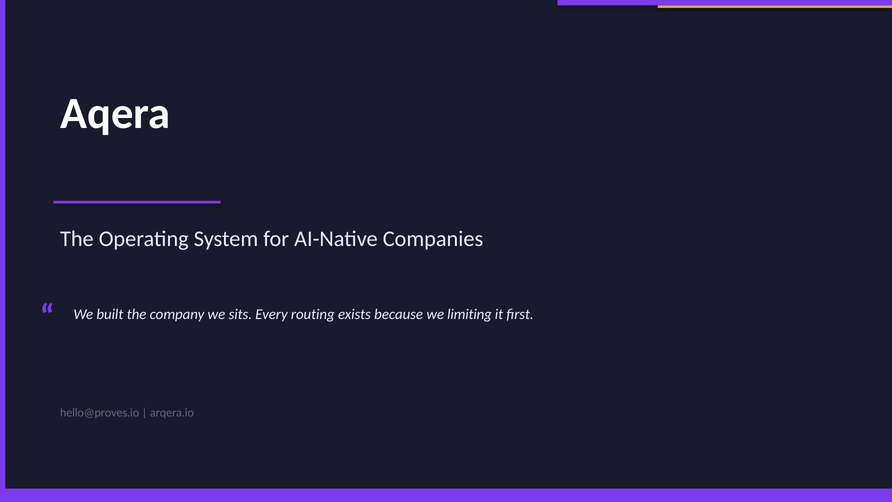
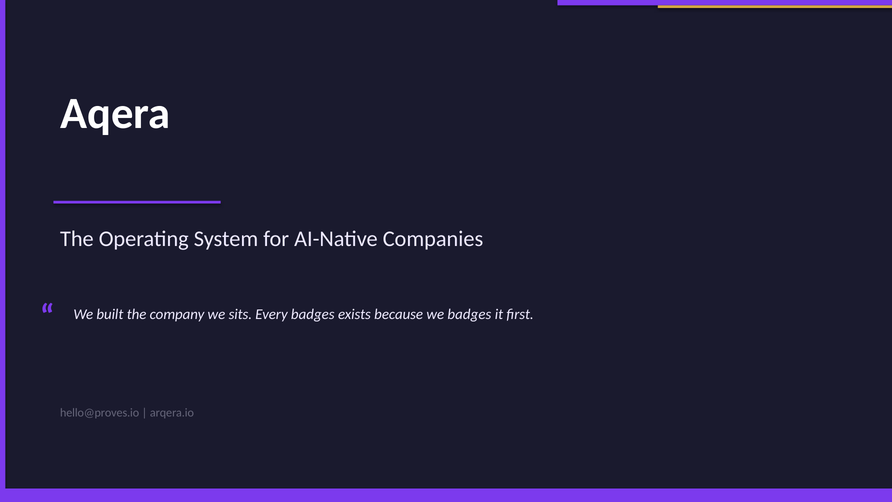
Every routing: routing -> badges
we limiting: limiting -> badges
